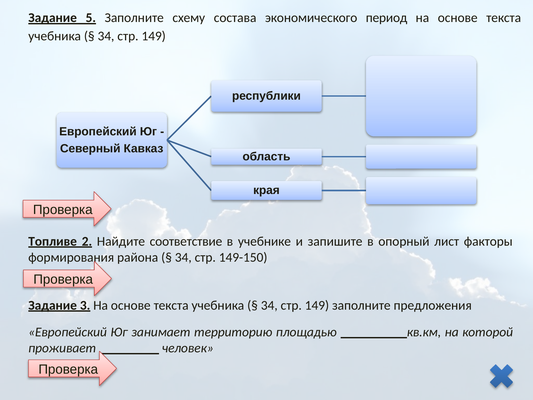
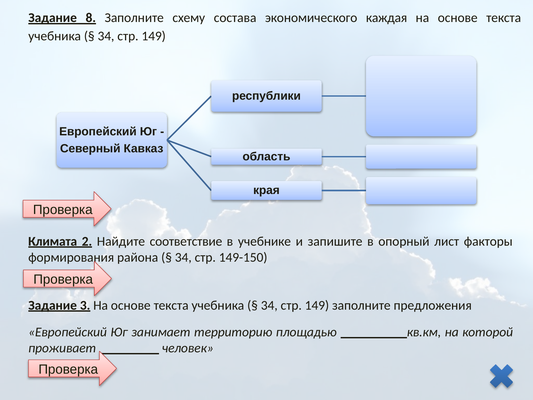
5: 5 -> 8
период: период -> каждая
Топливе: Топливе -> Климата
